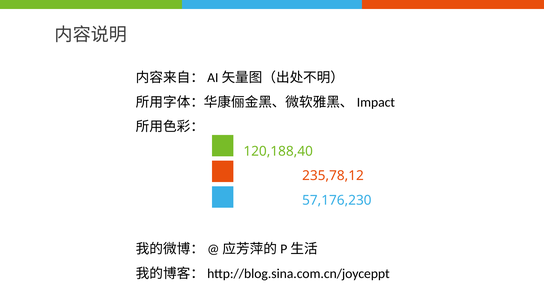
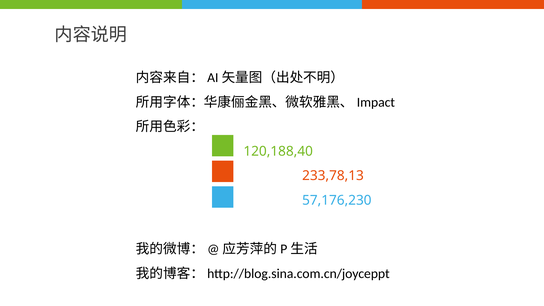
235,78,12: 235,78,12 -> 233,78,13
